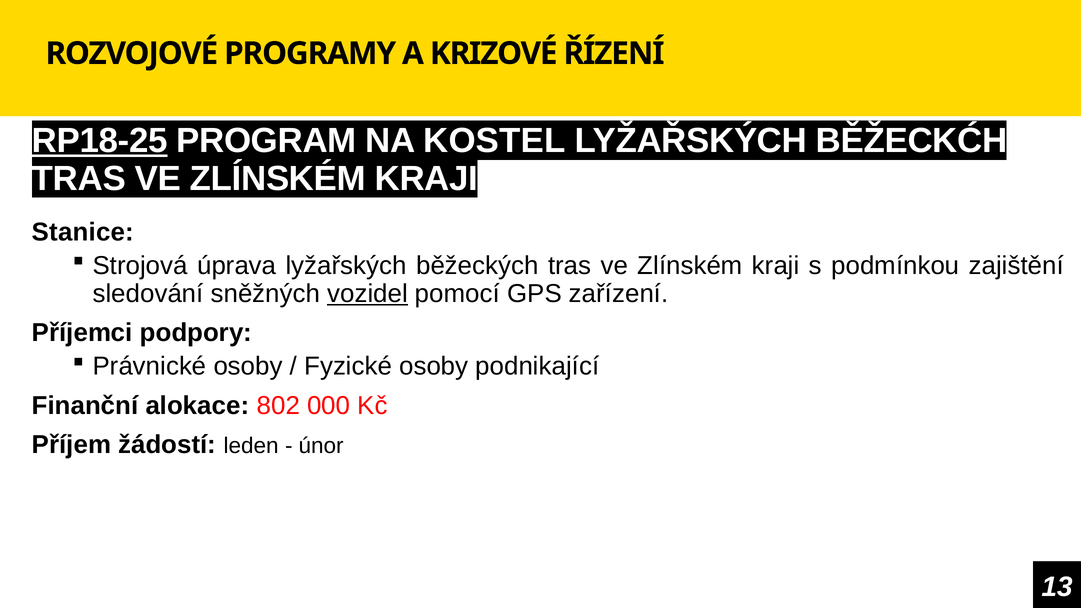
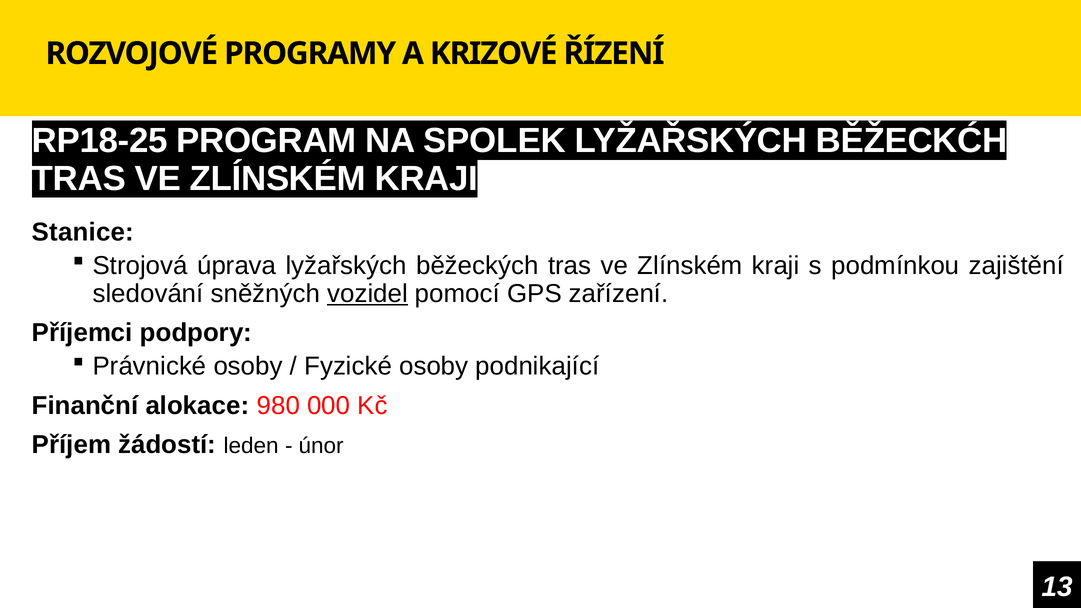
RP18-25 underline: present -> none
KOSTEL: KOSTEL -> SPOLEK
802: 802 -> 980
